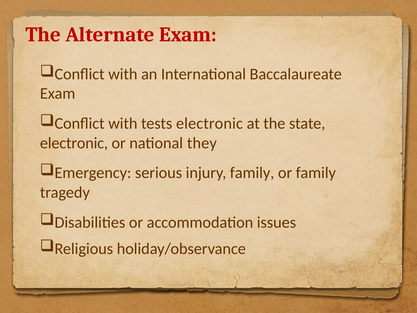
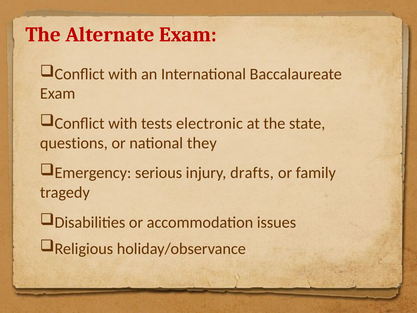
electronic at (74, 143): electronic -> questions
injury family: family -> drafts
